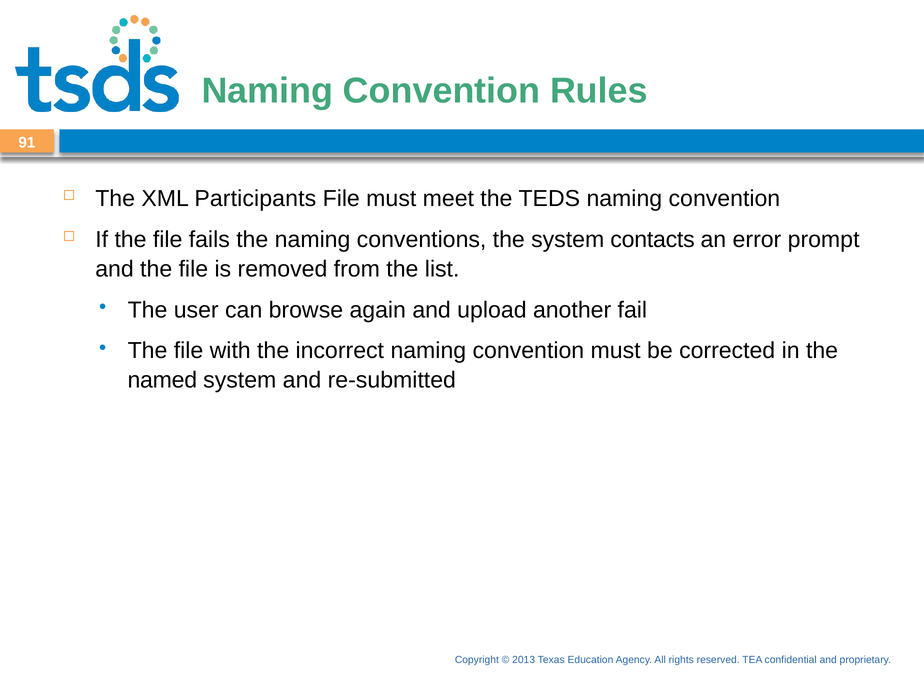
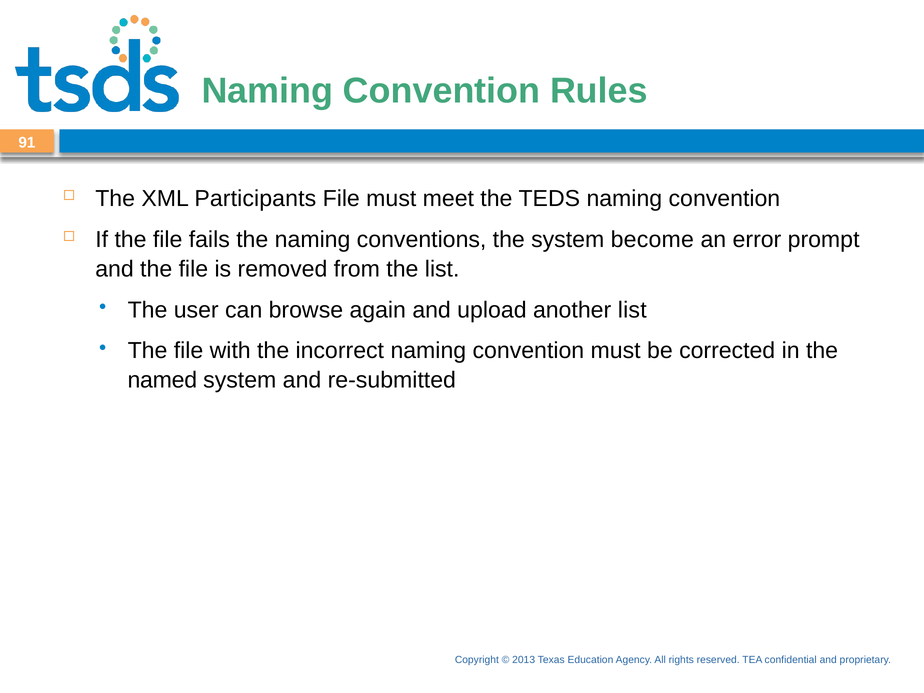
contacts: contacts -> become
another fail: fail -> list
